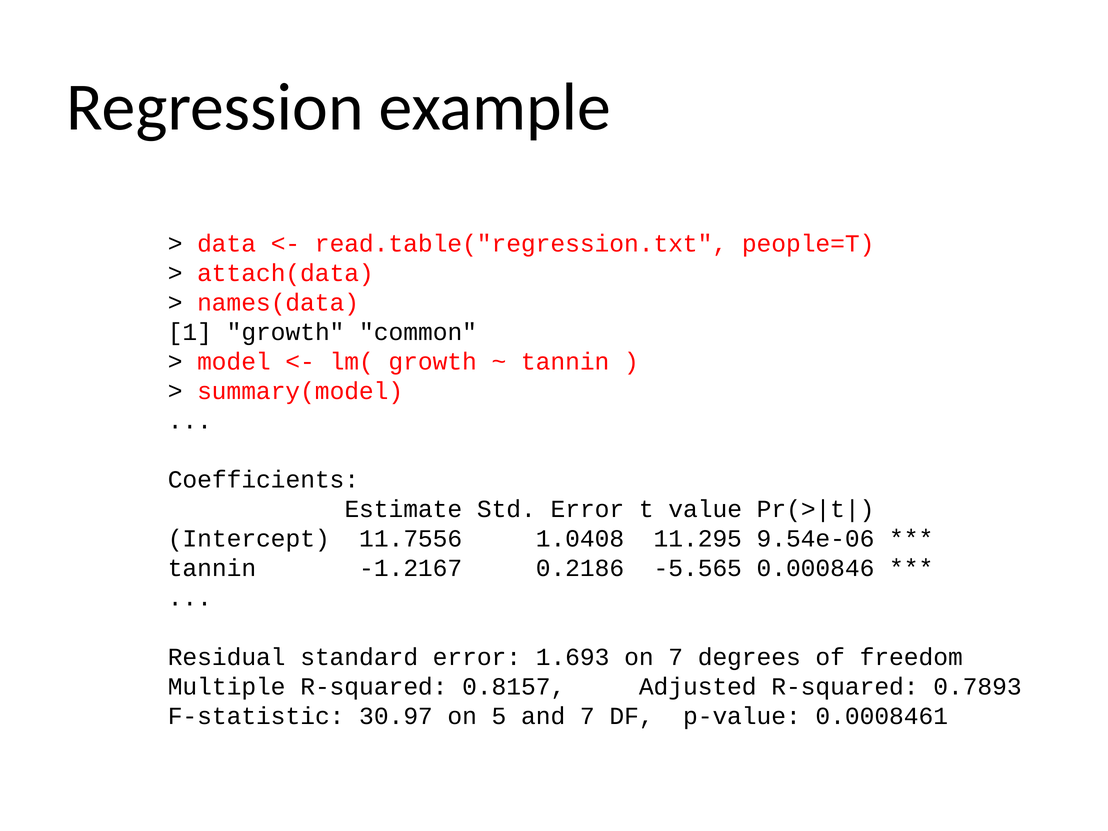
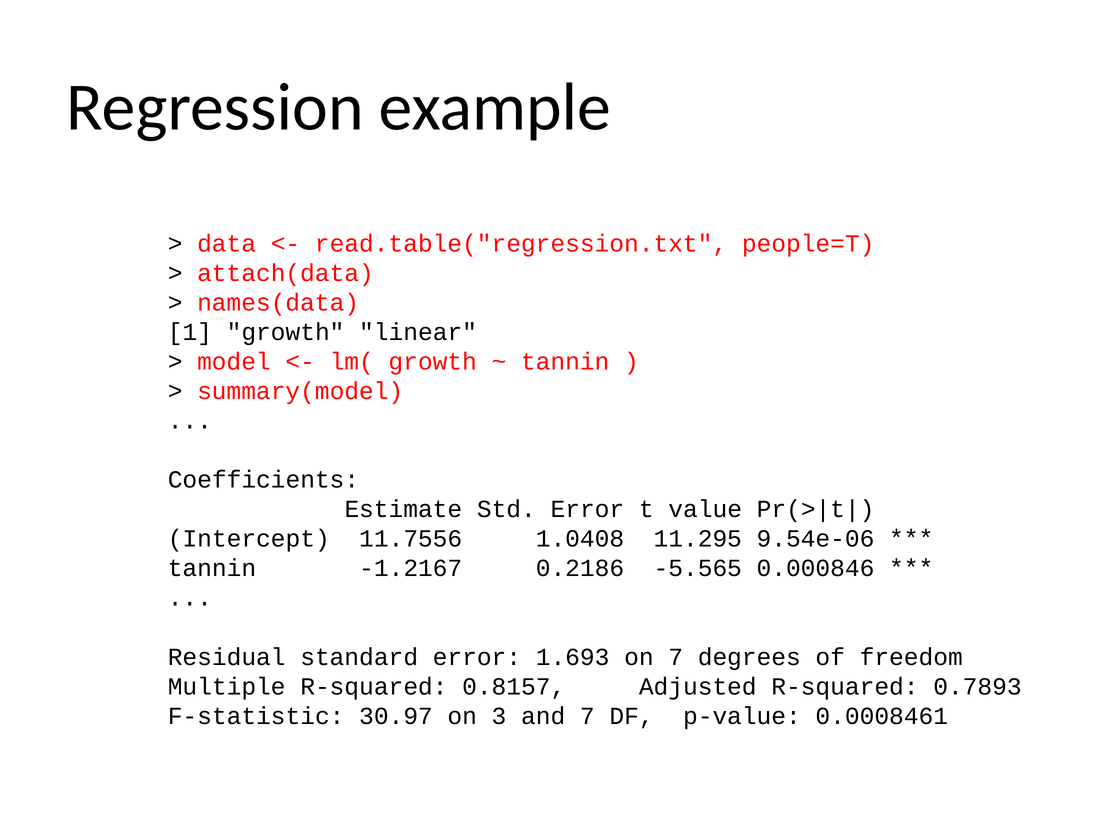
common: common -> linear
5: 5 -> 3
